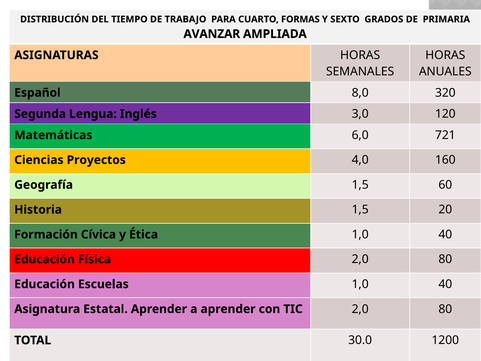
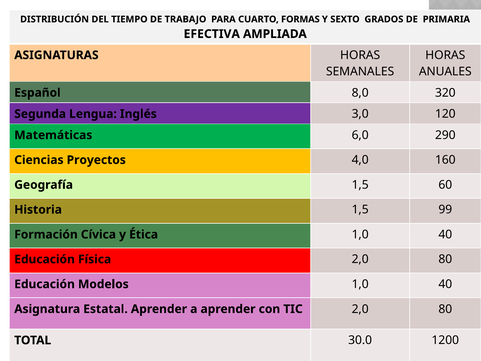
AVANZAR: AVANZAR -> EFECTIVA
721: 721 -> 290
20: 20 -> 99
Escuelas: Escuelas -> Modelos
